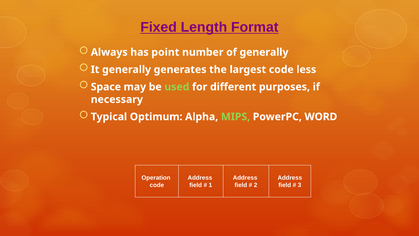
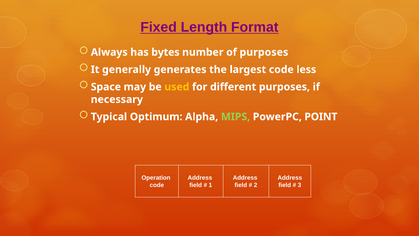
point: point -> bytes
of generally: generally -> purposes
used colour: light green -> yellow
WORD: WORD -> POINT
